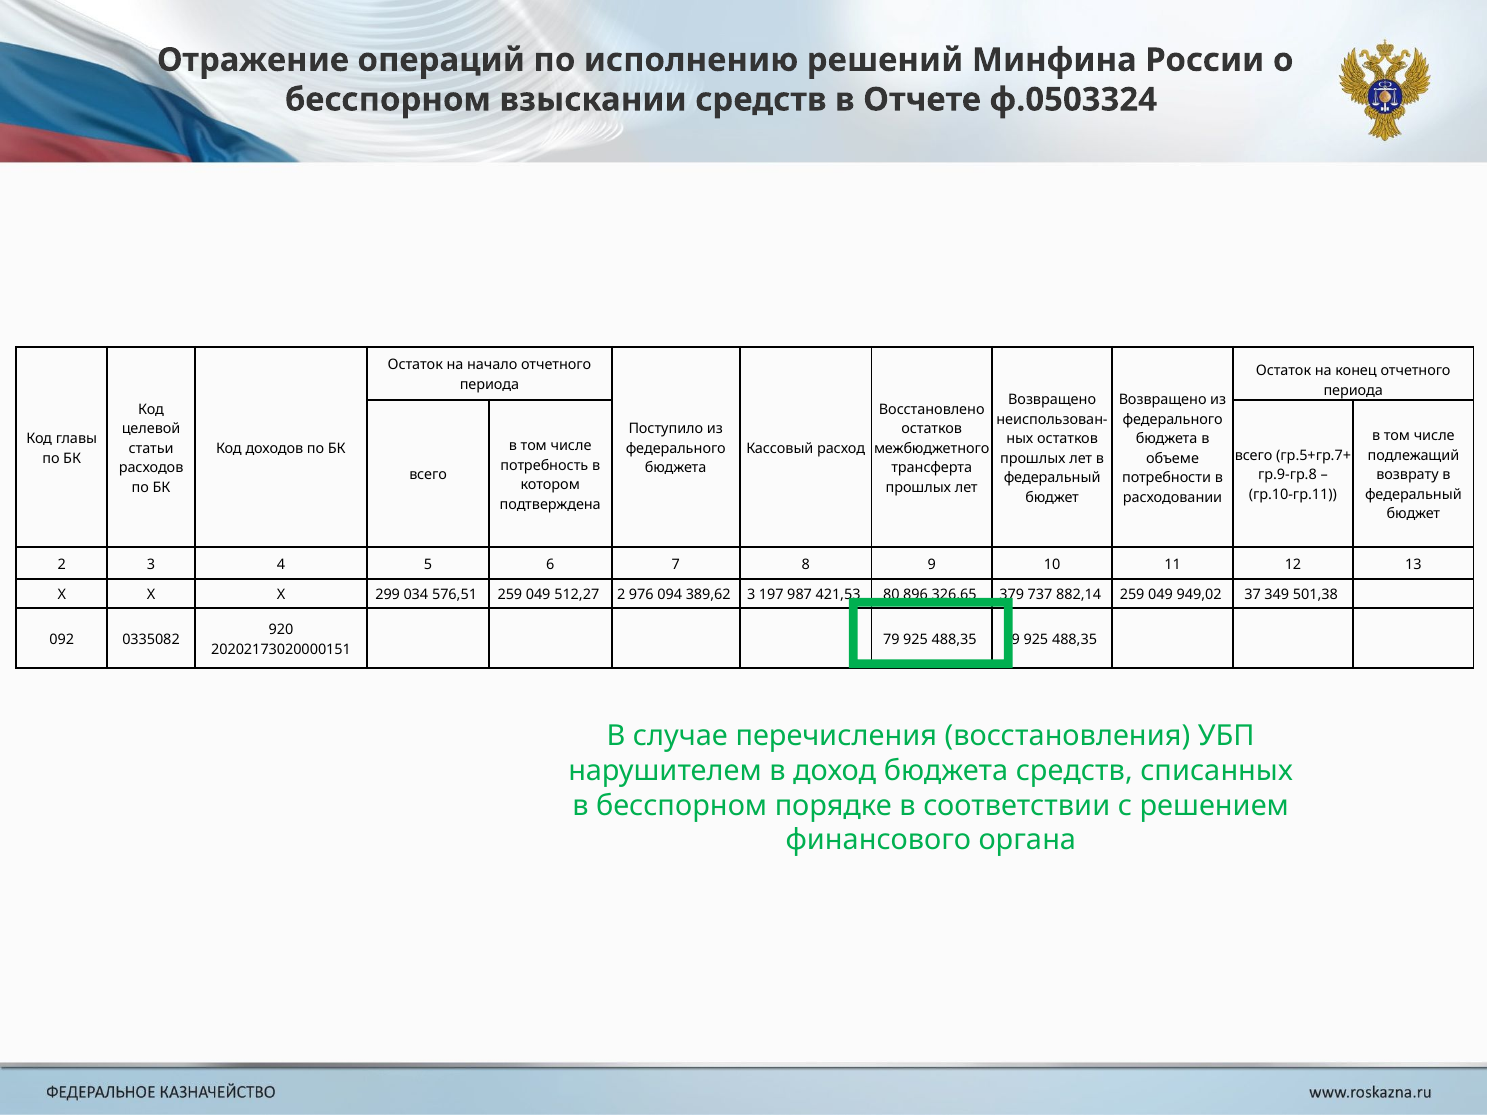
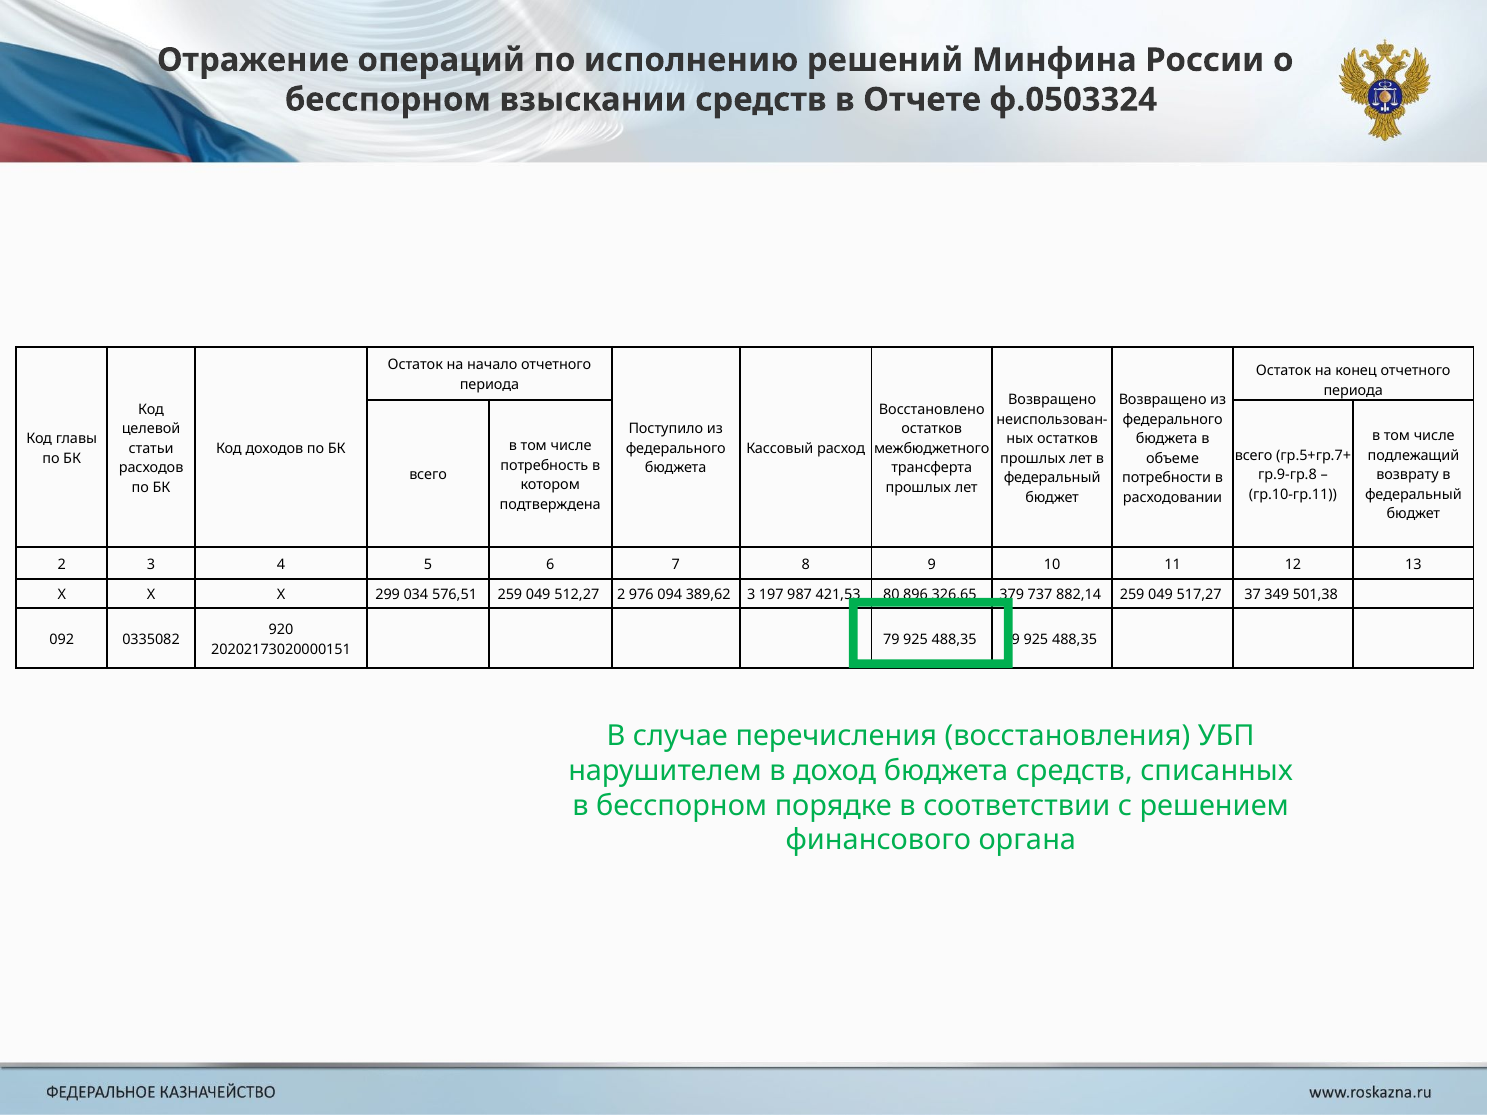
949,02: 949,02 -> 517,27
